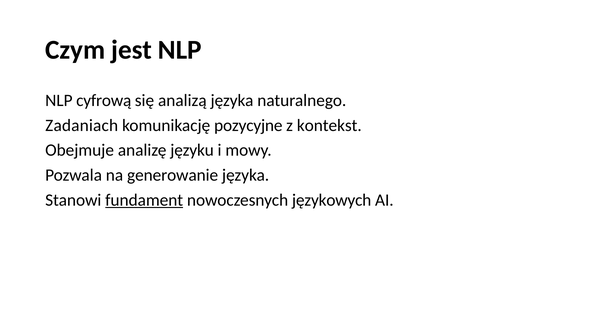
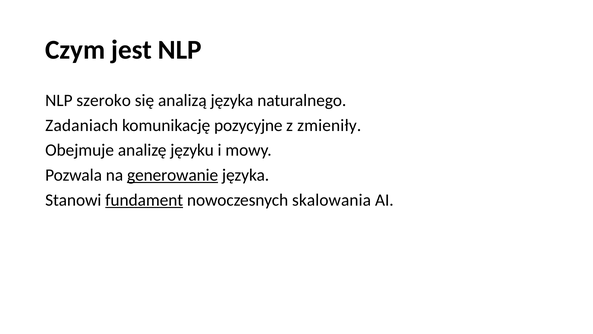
cyfrową: cyfrową -> szeroko
kontekst: kontekst -> zmieniły
generowanie underline: none -> present
językowych: językowych -> skalowania
